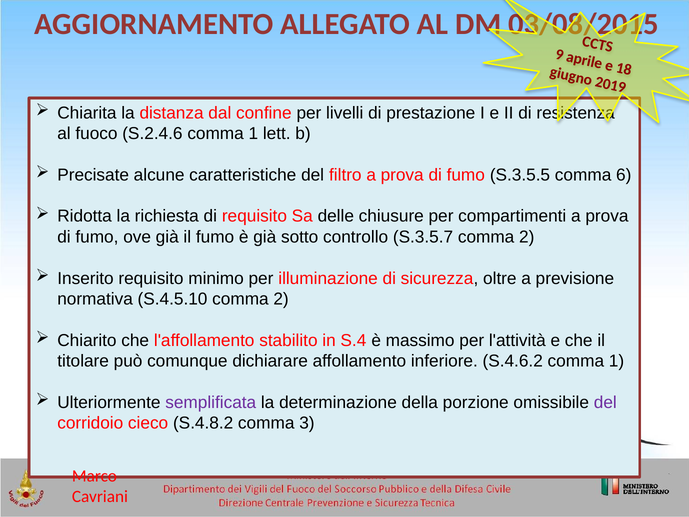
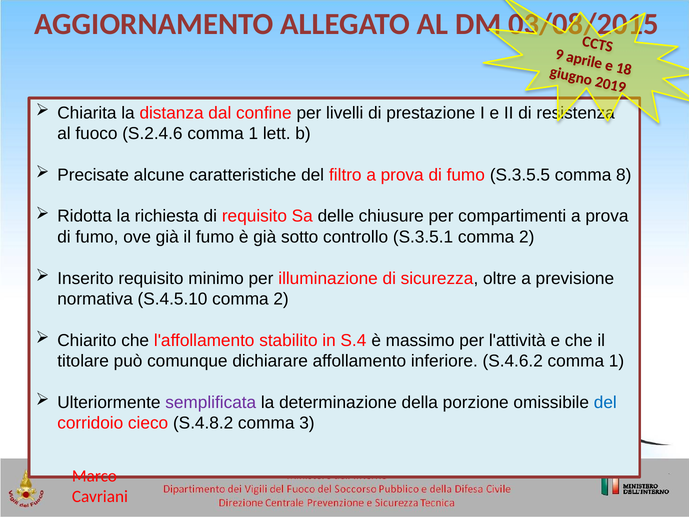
6: 6 -> 8
S.3.5.7: S.3.5.7 -> S.3.5.1
del at (605, 402) colour: purple -> blue
